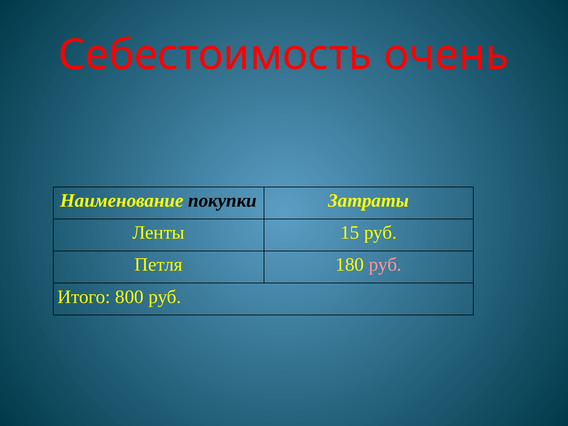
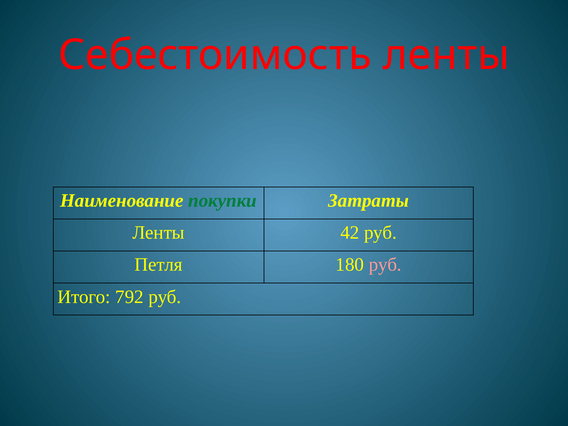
Себестоимость очень: очень -> ленты
покупки colour: black -> green
15: 15 -> 42
800: 800 -> 792
